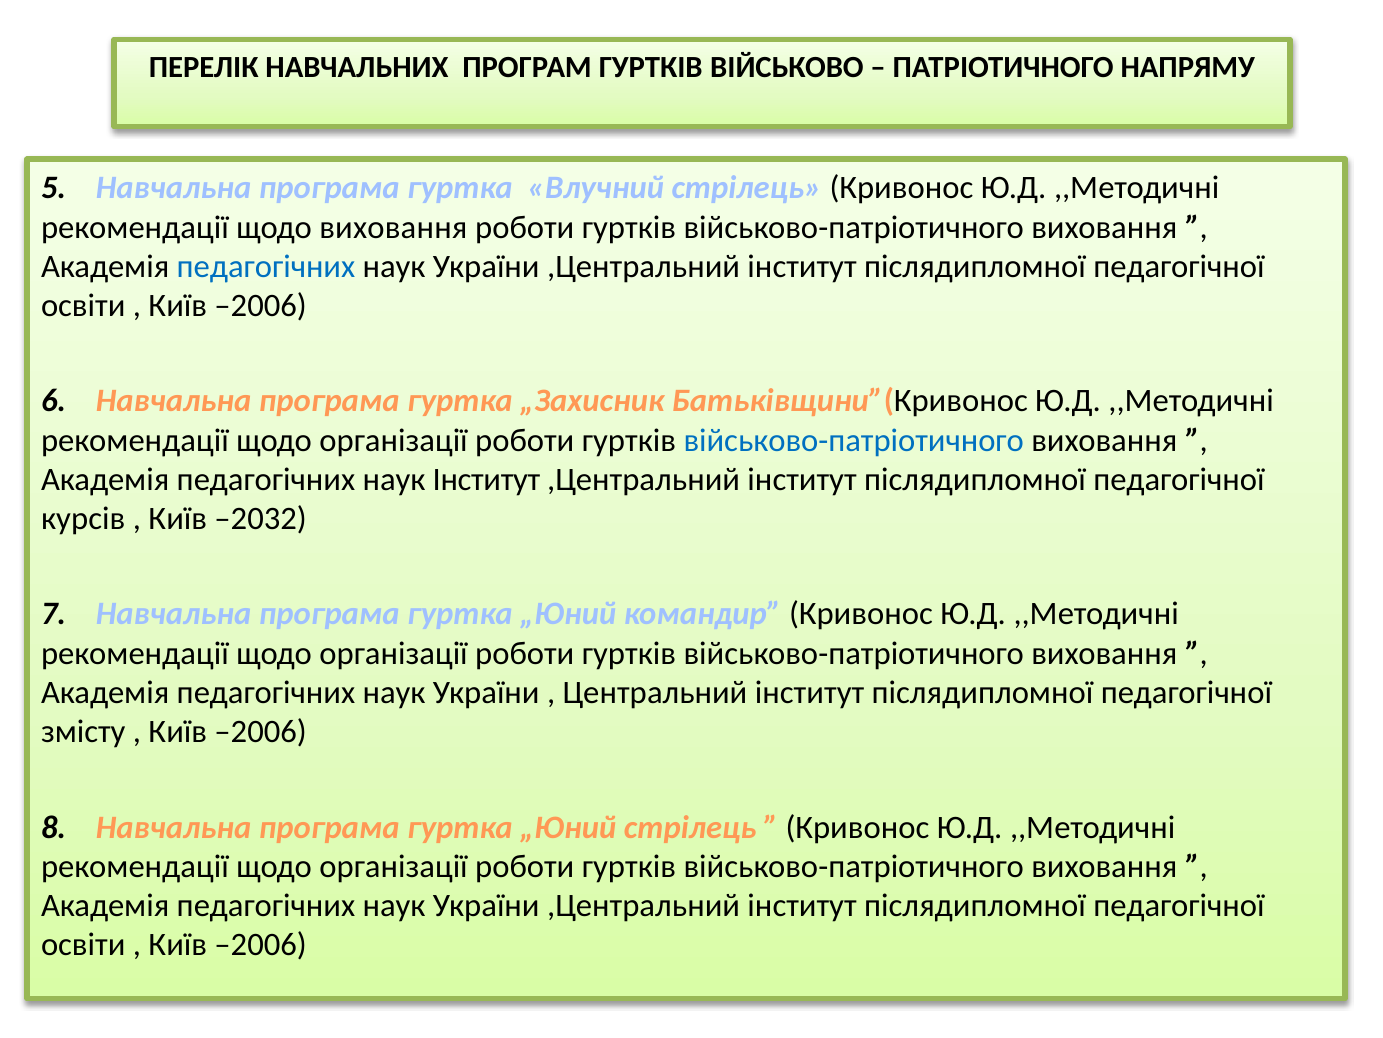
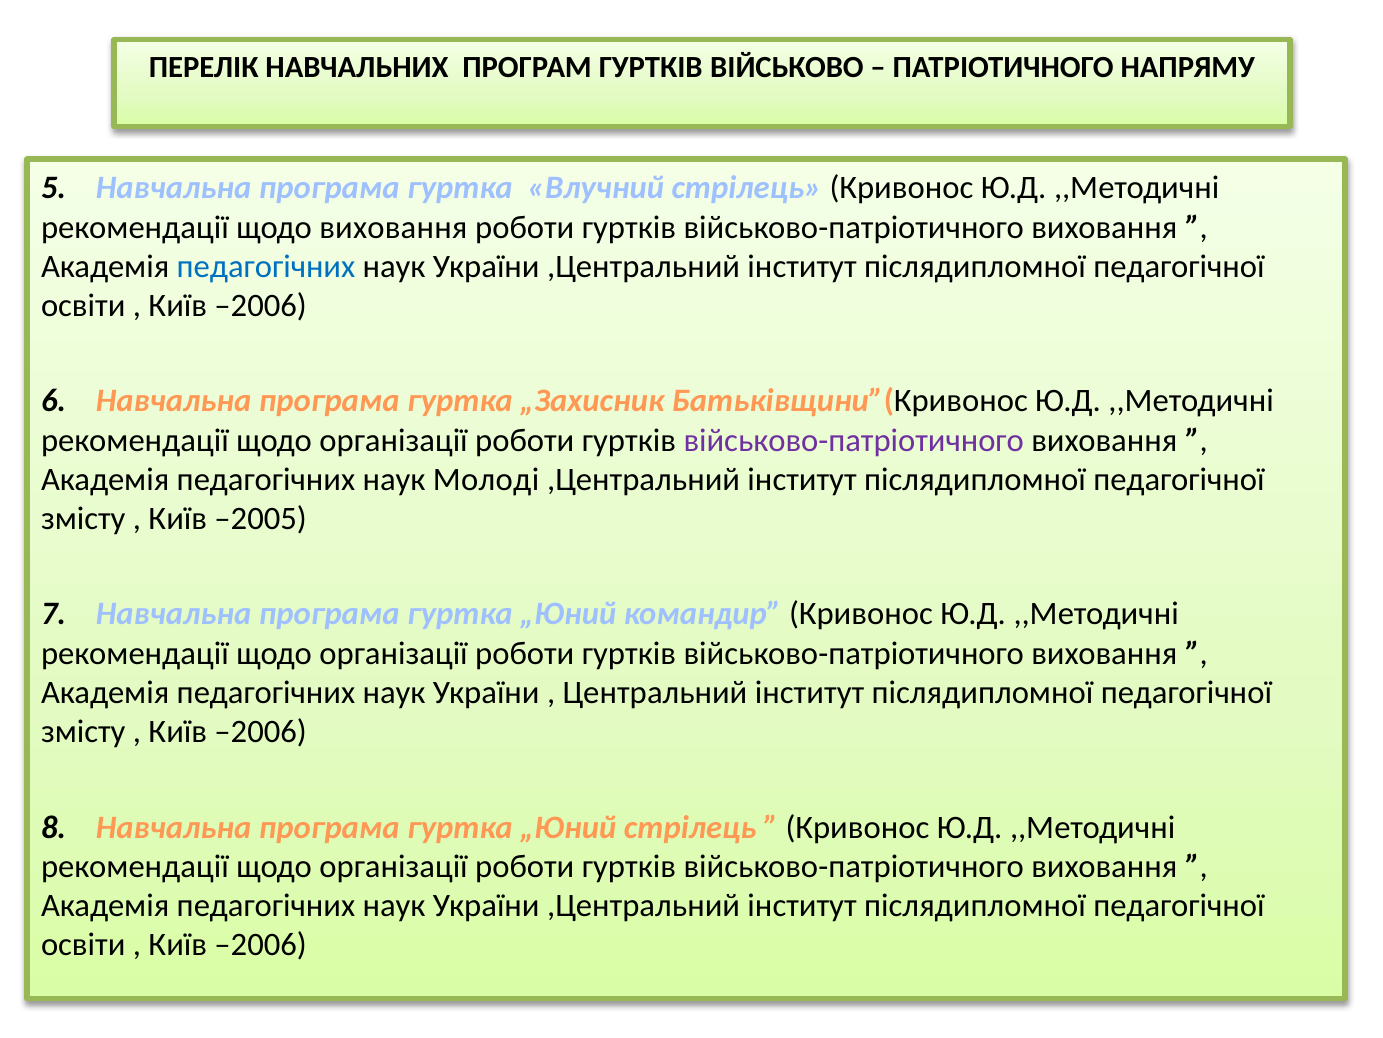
військово-патріотичного at (854, 440) colour: blue -> purple
наук Інститут: Інститут -> Молоді
курсів at (83, 518): курсів -> змісту
–2032: –2032 -> –2005
